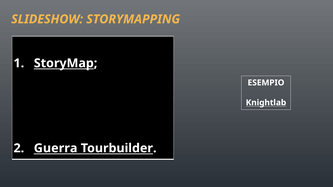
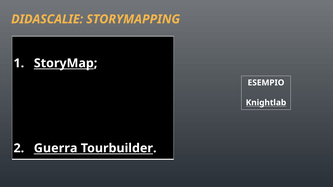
SLIDESHOW: SLIDESHOW -> DIDASCALIE
